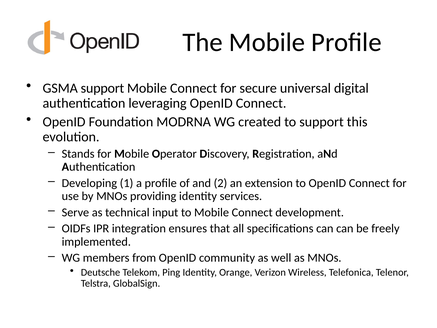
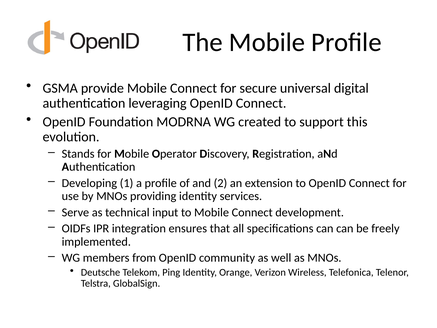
GSMA support: support -> provide
